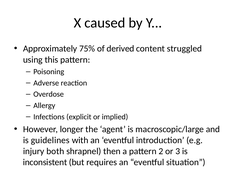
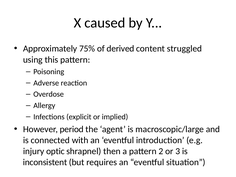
longer: longer -> period
guidelines: guidelines -> connected
both: both -> optic
